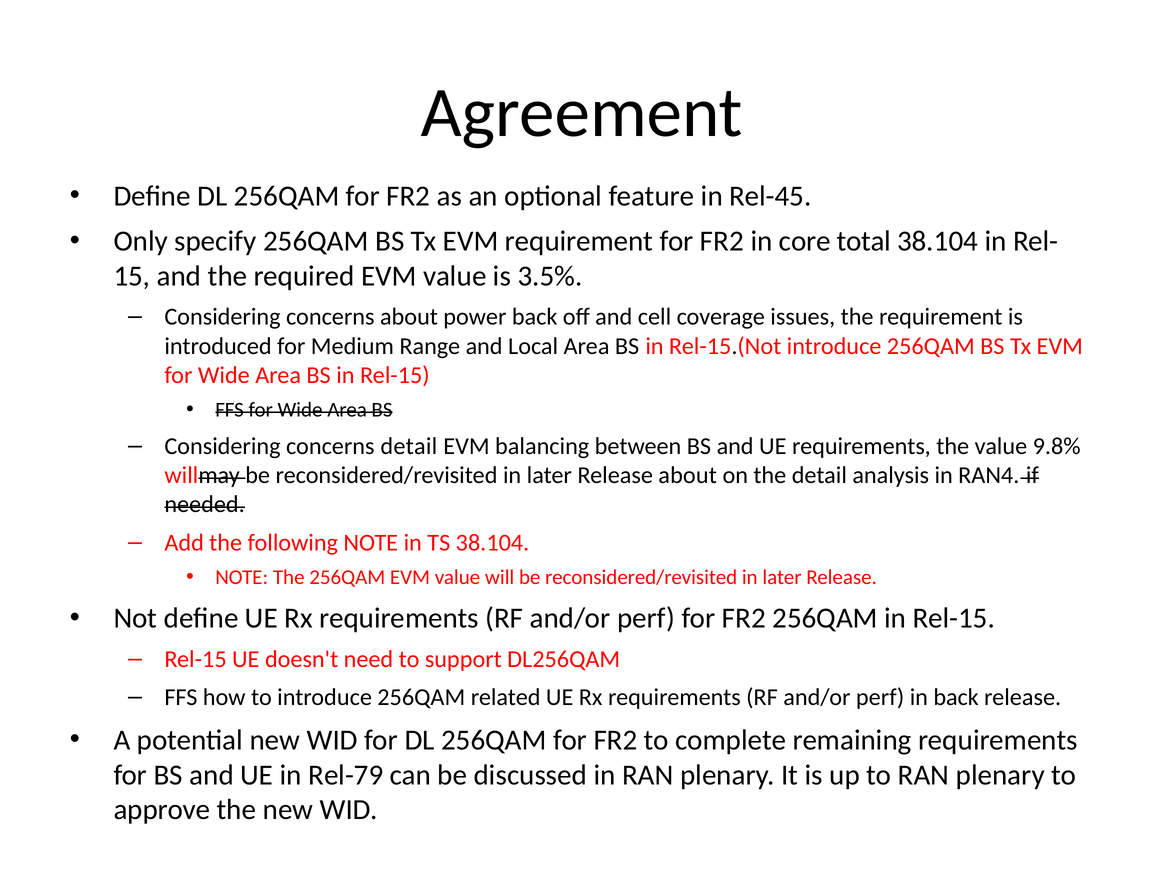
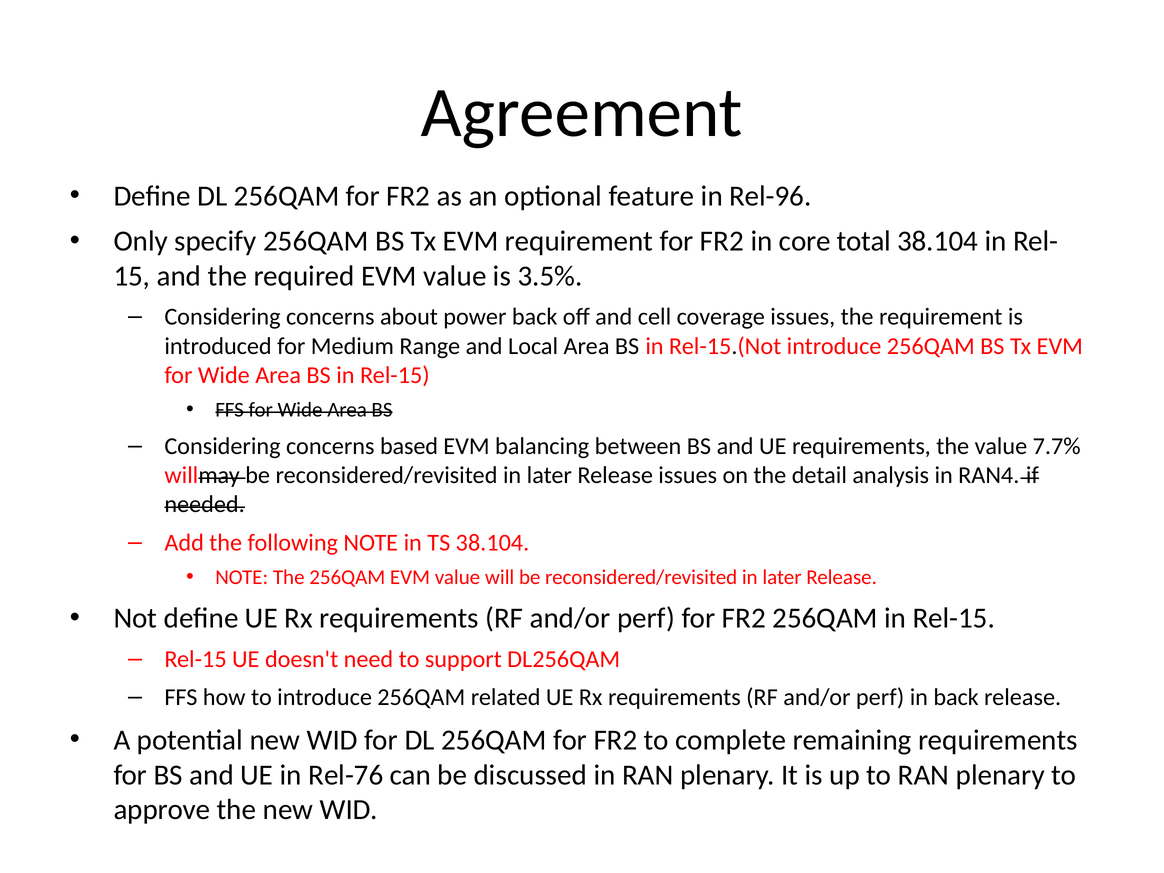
Rel-45: Rel-45 -> Rel-96
concerns detail: detail -> based
9.8%: 9.8% -> 7.7%
Release about: about -> issues
Rel-79: Rel-79 -> Rel-76
